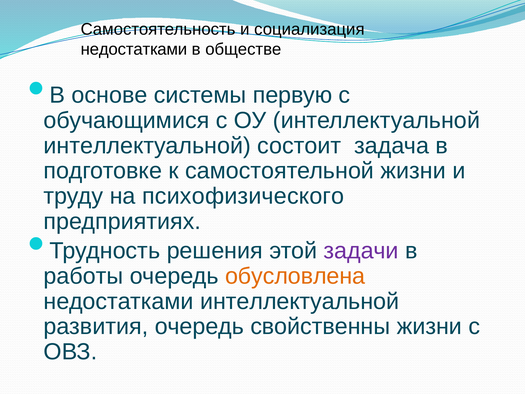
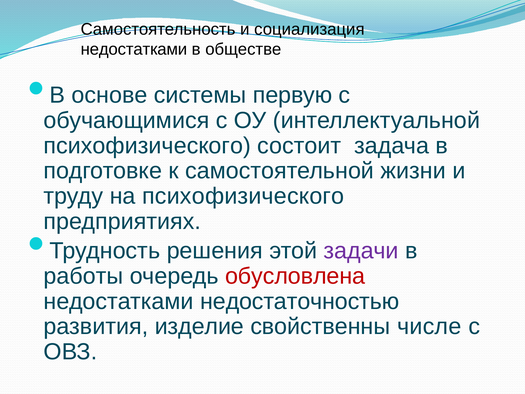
интеллектуальной at (147, 146): интеллектуальной -> психофизического
обусловлена colour: orange -> red
недостатками интеллектуальной: интеллектуальной -> недостаточностью
развития очередь: очередь -> изделие
свойственны жизни: жизни -> числе
